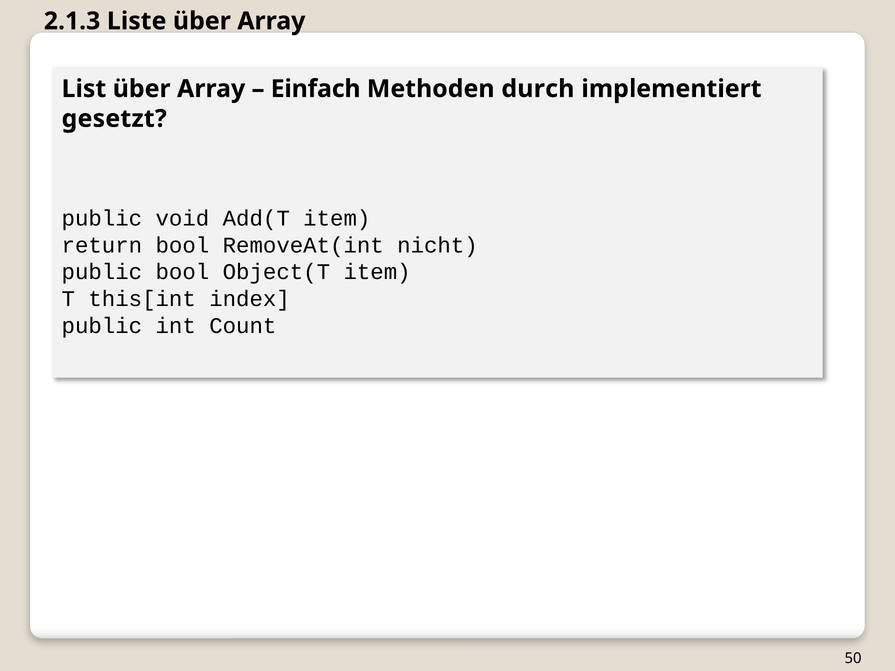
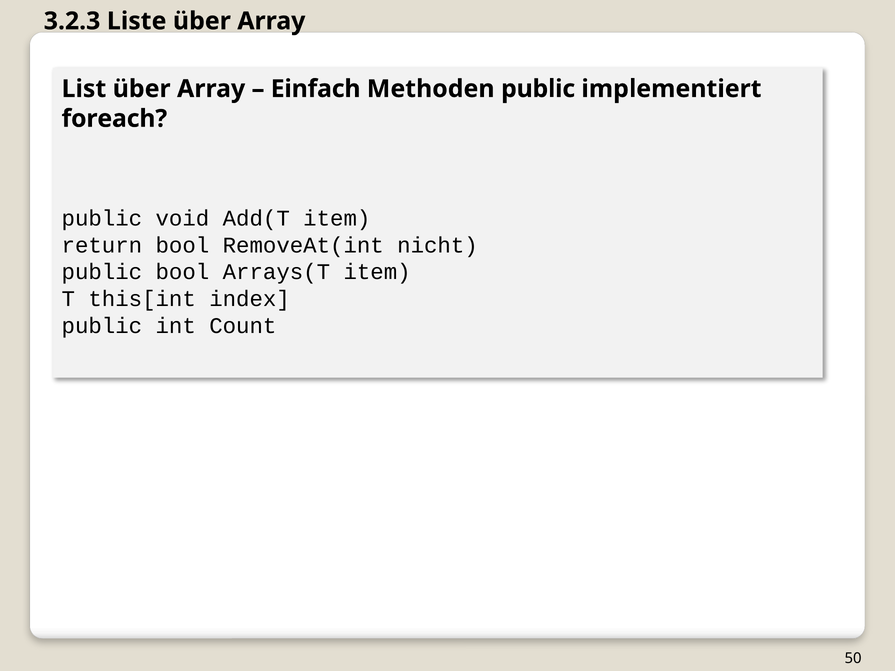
2.1.3: 2.1.3 -> 3.2.3
Methoden durch: durch -> public
gesetzt: gesetzt -> foreach
Object(T: Object(T -> Arrays(T
